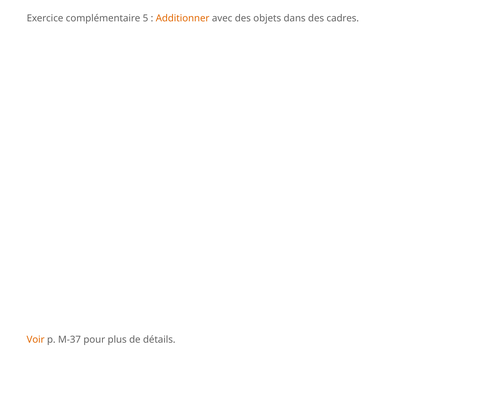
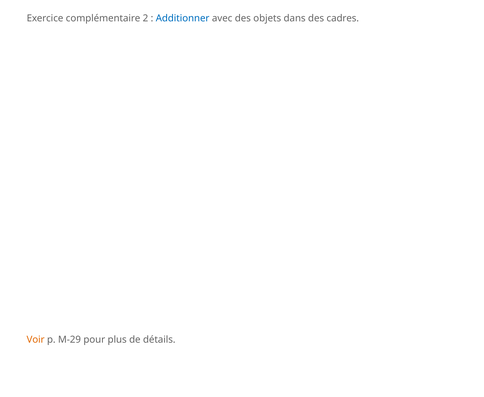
5: 5 -> 2
Additionner colour: orange -> blue
M-37: M-37 -> M-29
